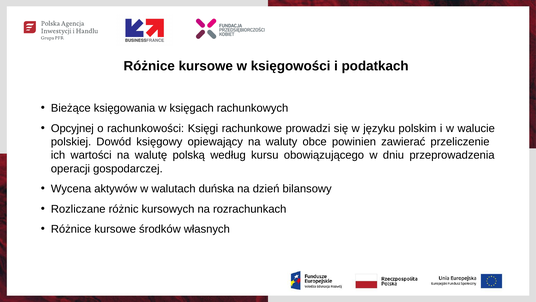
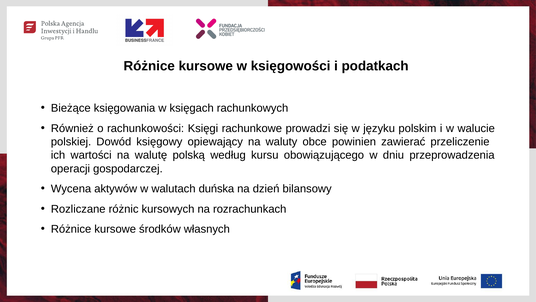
Opcyjnej: Opcyjnej -> Również
